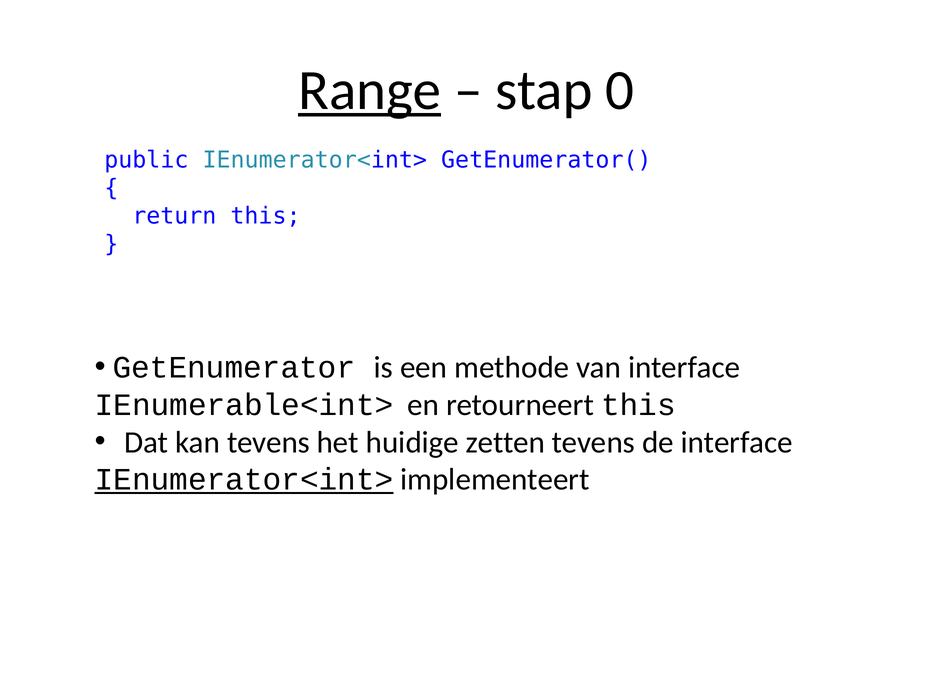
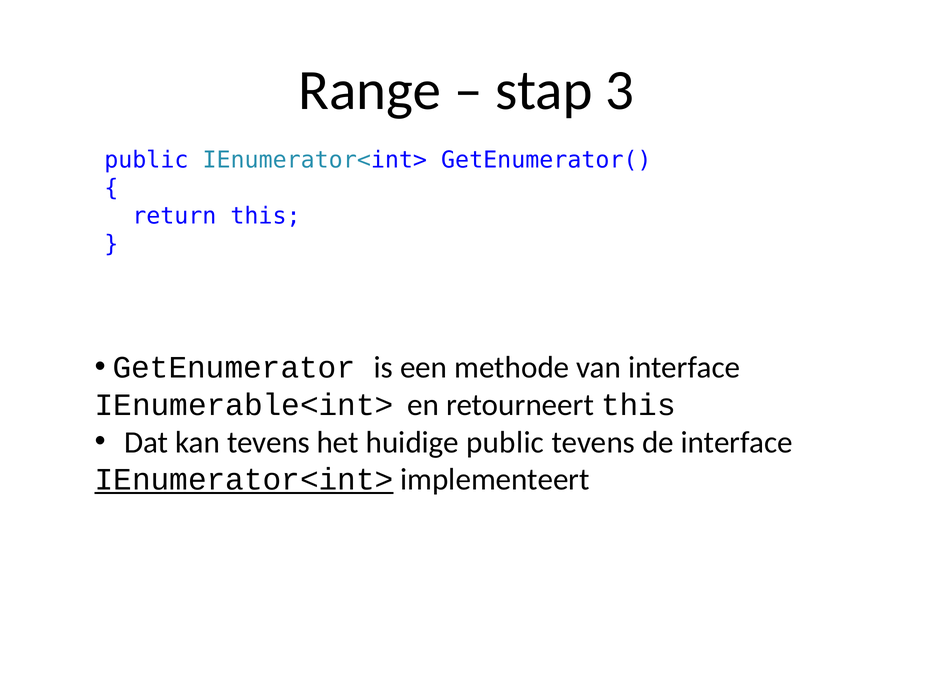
Range underline: present -> none
0: 0 -> 3
huidige zetten: zetten -> public
